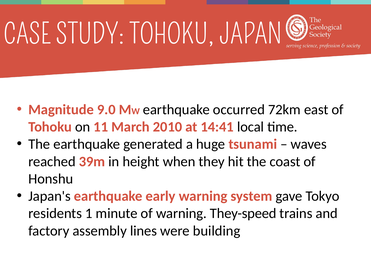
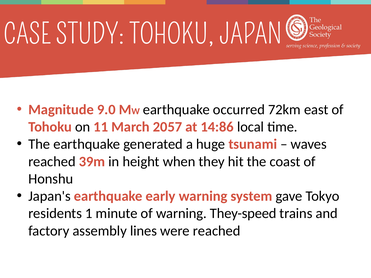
2010: 2010 -> 2057
14:41: 14:41 -> 14:86
were building: building -> reached
